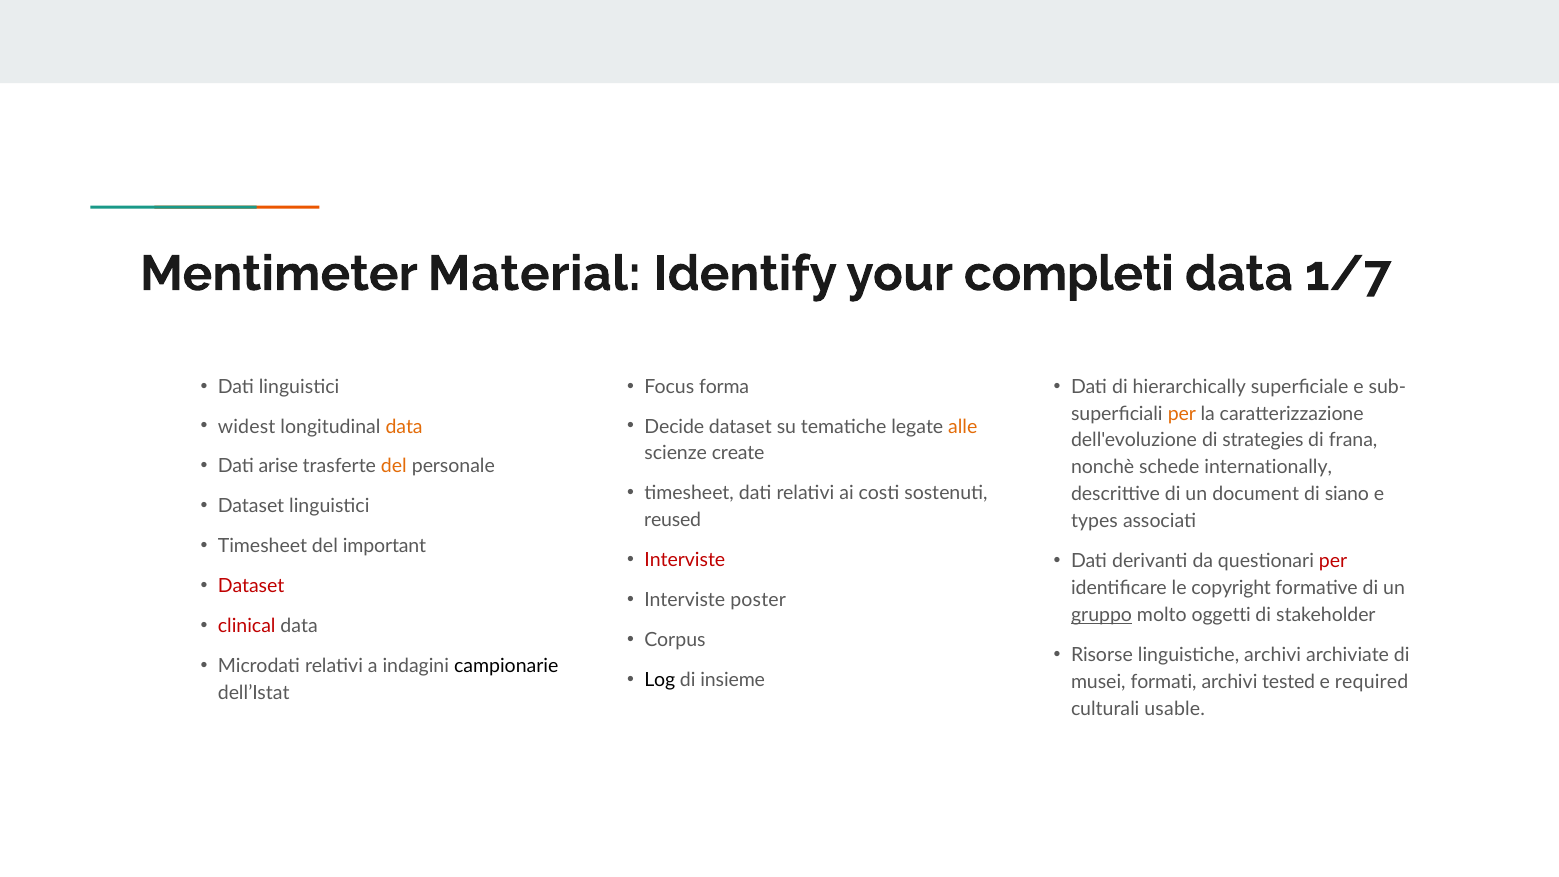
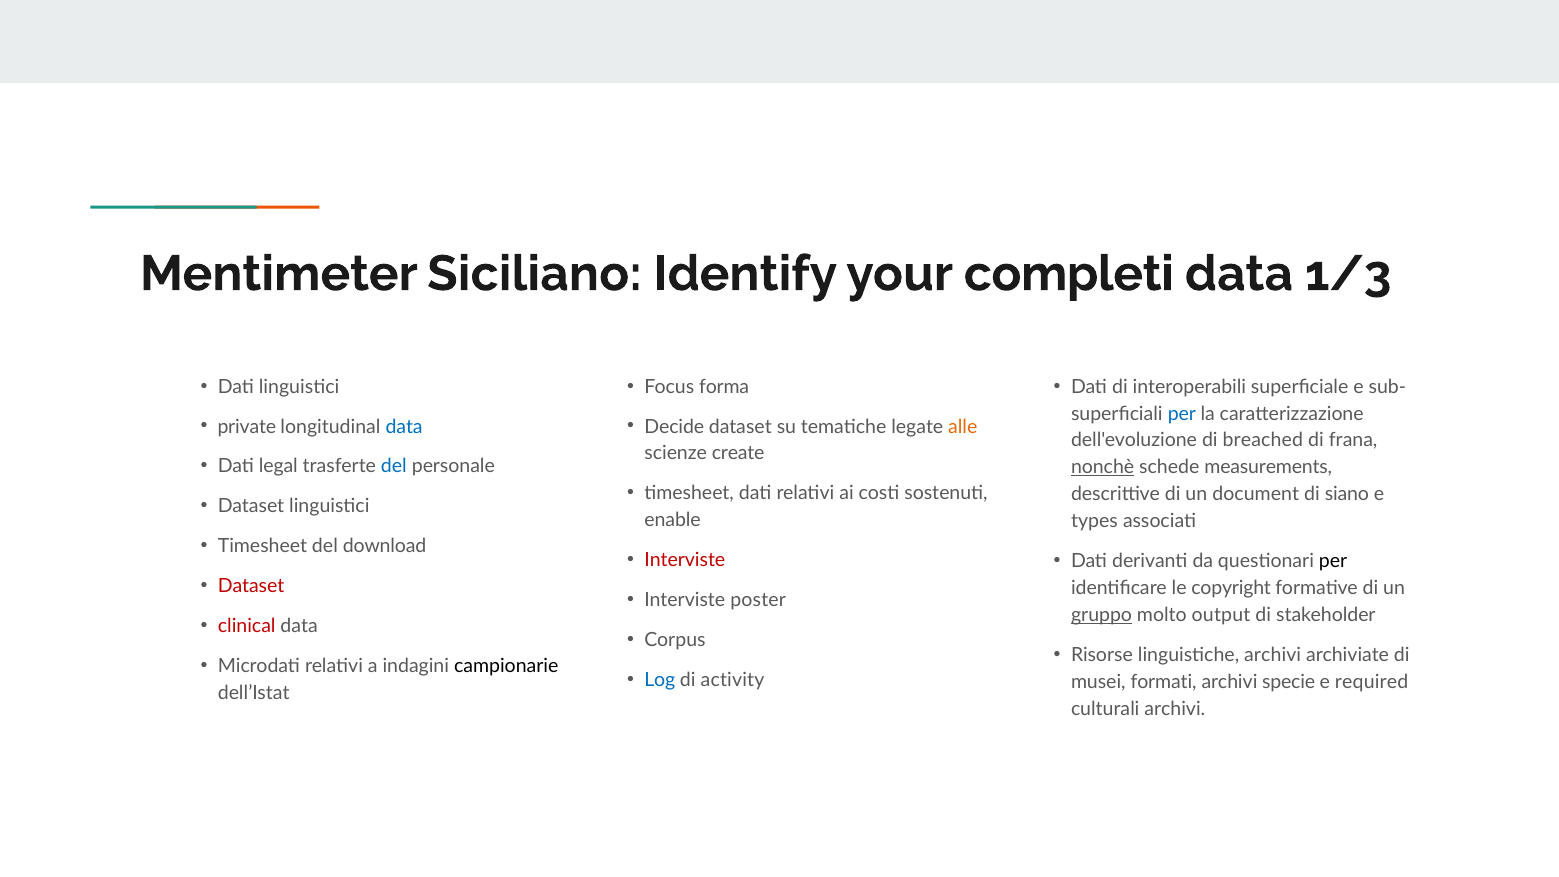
Material: Material -> Siciliano
1/7: 1/7 -> 1/3
hierarchically: hierarchically -> interoperabili
per at (1182, 414) colour: orange -> blue
widest: widest -> private
data at (404, 427) colour: orange -> blue
strategies: strategies -> breached
arise: arise -> legal
del at (394, 467) colour: orange -> blue
nonchè underline: none -> present
internationally: internationally -> measurements
reused: reused -> enable
important: important -> download
per at (1333, 561) colour: red -> black
oggetti: oggetti -> output
Log colour: black -> blue
insieme: insieme -> activity
tested: tested -> specie
culturali usable: usable -> archivi
